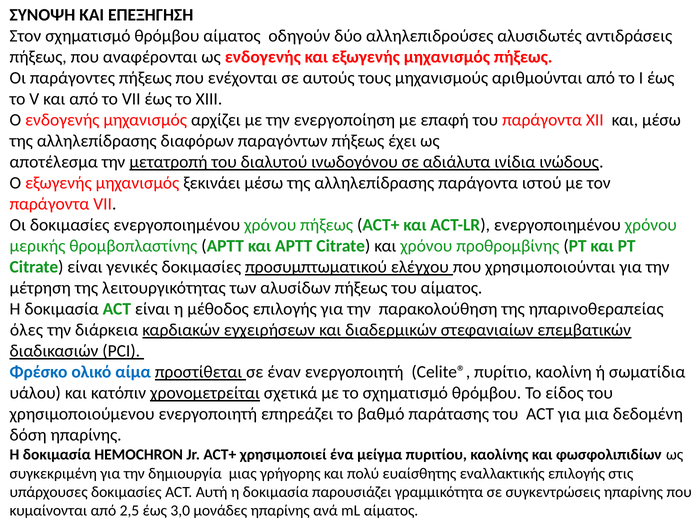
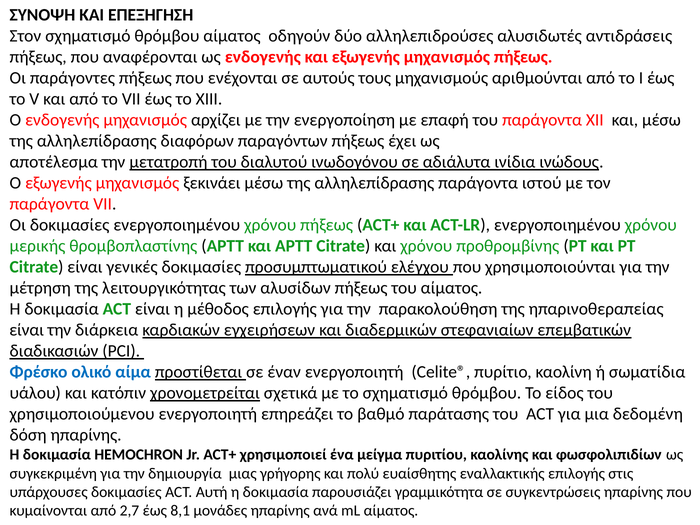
όλες at (26, 330): όλες -> είναι
2,5: 2,5 -> 2,7
3,0: 3,0 -> 8,1
